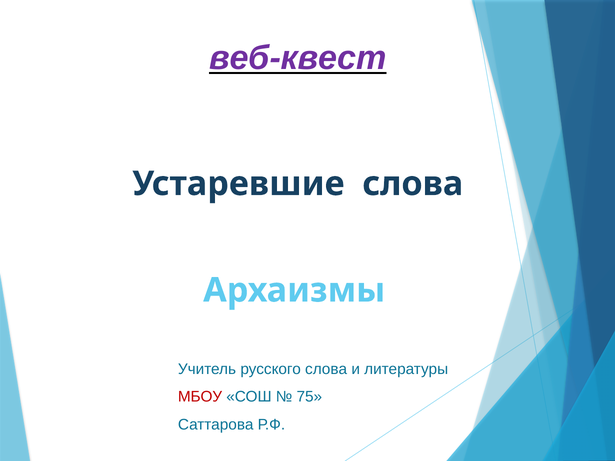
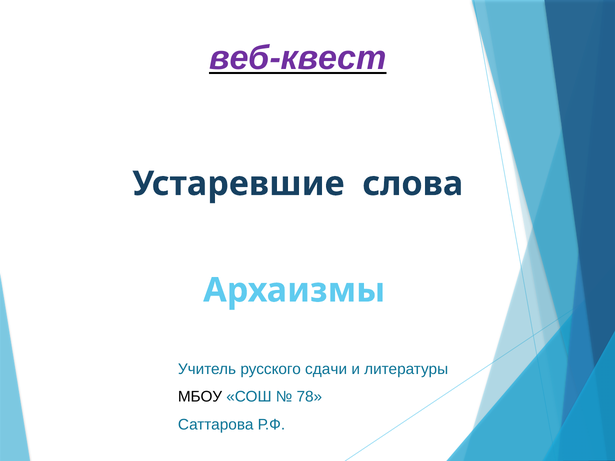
русского слова: слова -> сдачи
МБОУ colour: red -> black
75: 75 -> 78
